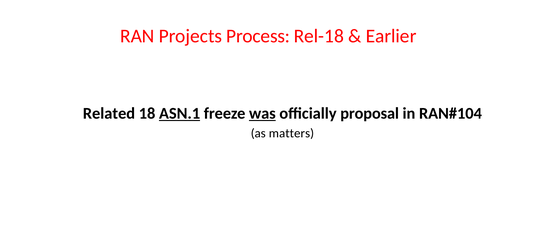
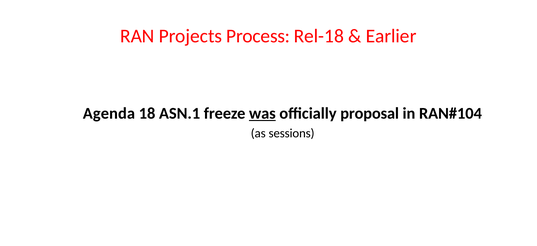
Related: Related -> Agenda
ASN.1 underline: present -> none
matters: matters -> sessions
